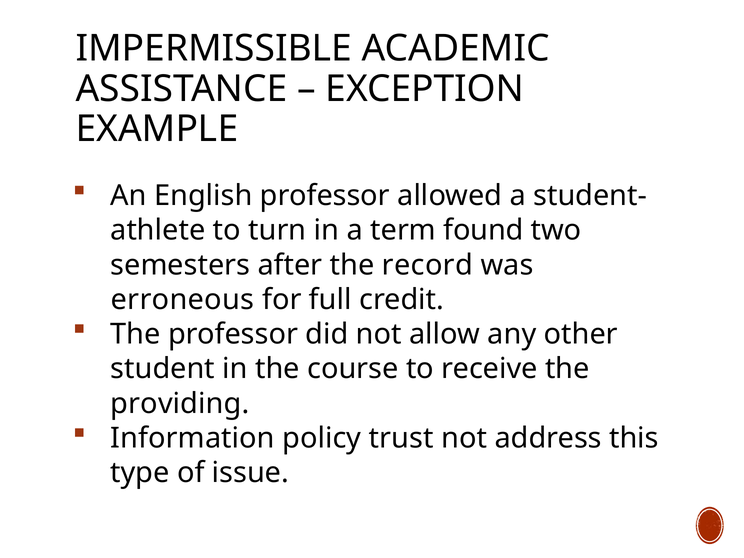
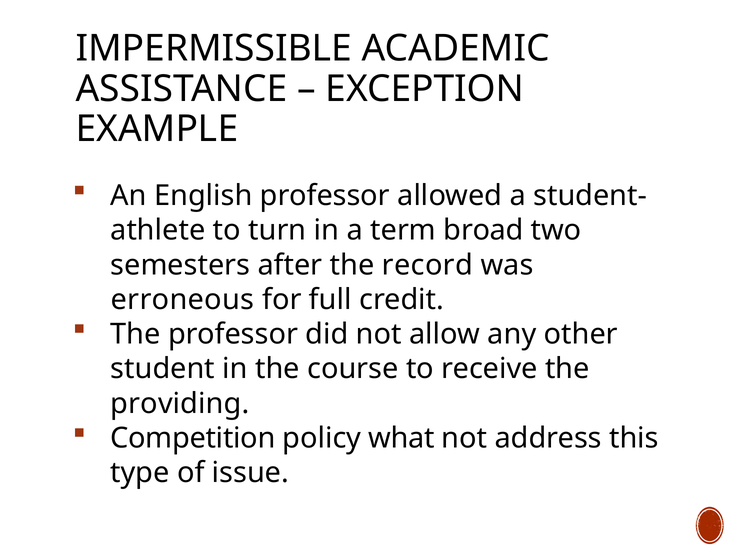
found: found -> broad
Information: Information -> Competition
trust: trust -> what
